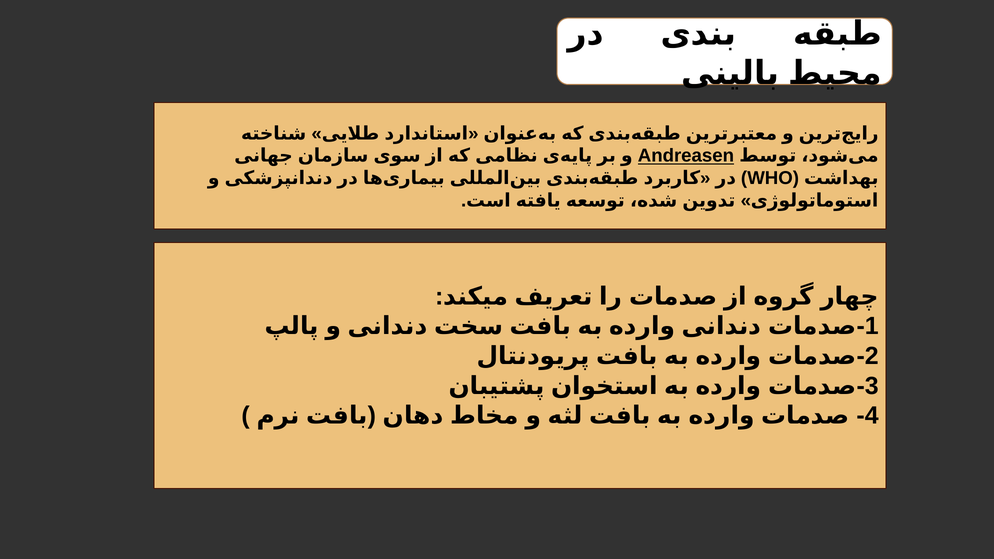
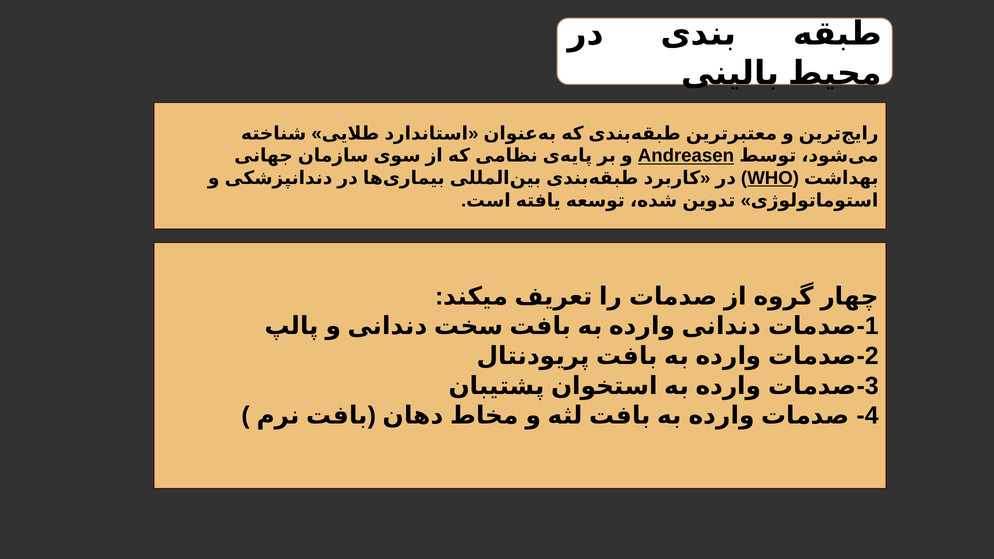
WHO underline: none -> present
